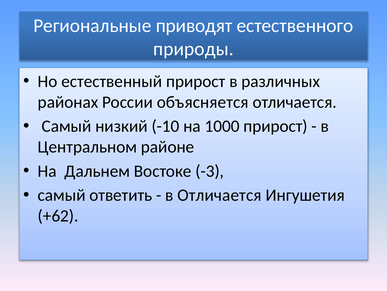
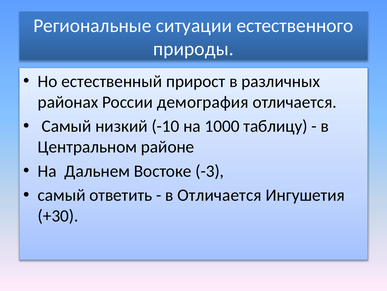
приводят: приводят -> ситуации
объясняется: объясняется -> демография
1000 прирост: прирост -> таблицу
+62: +62 -> +30
